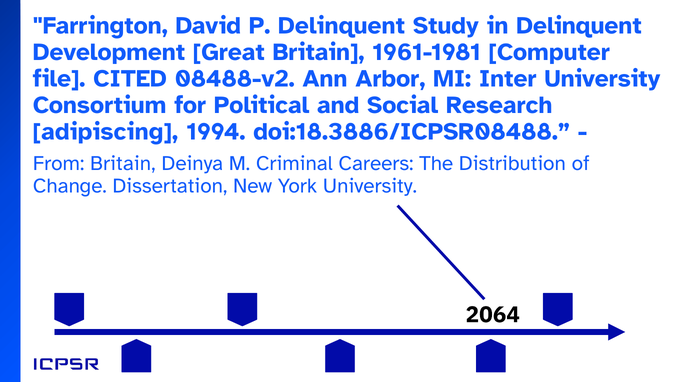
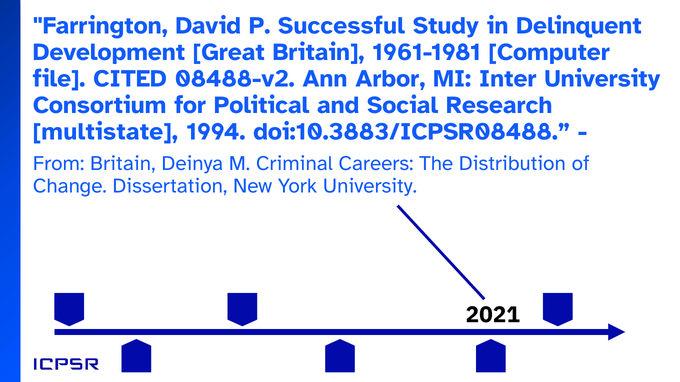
P Delinquent: Delinquent -> Successful
adipiscing: adipiscing -> multistate
doi:18.3886/ICPSR08488: doi:18.3886/ICPSR08488 -> doi:10.3883/ICPSR08488
2064: 2064 -> 2021
